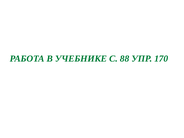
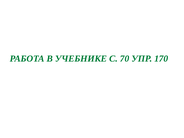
88: 88 -> 70
